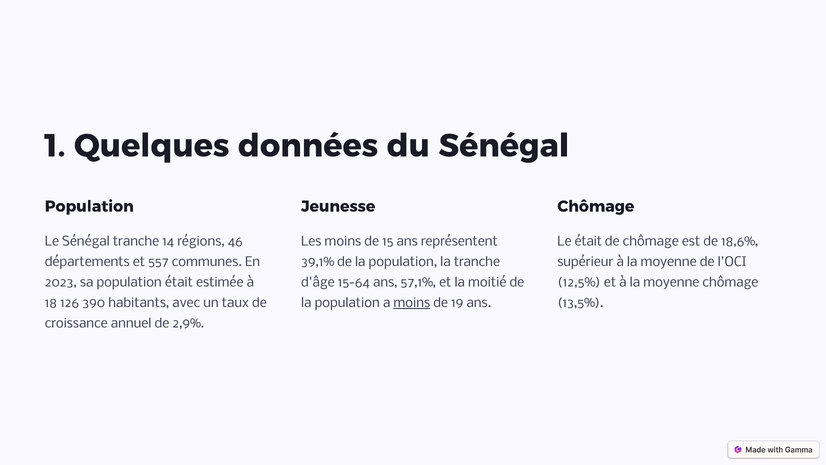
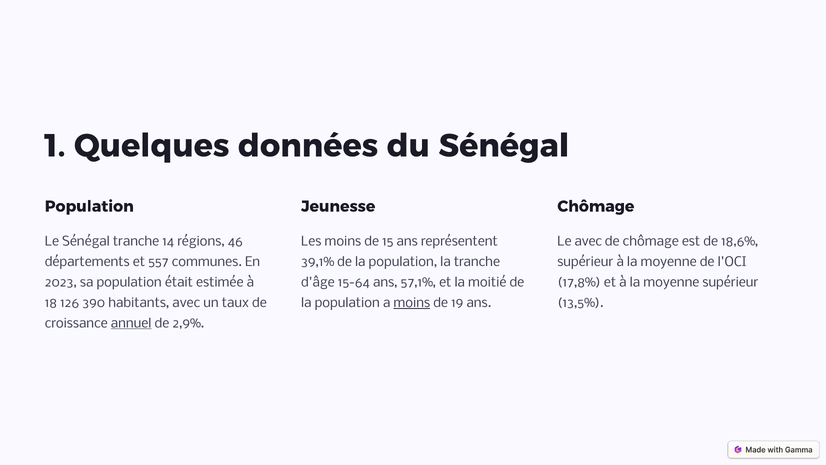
Le était: était -> avec
12,5%: 12,5% -> 17,8%
moyenne chômage: chômage -> supérieur
annuel underline: none -> present
